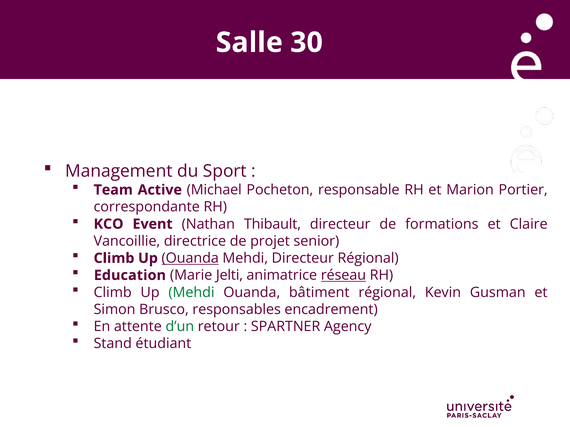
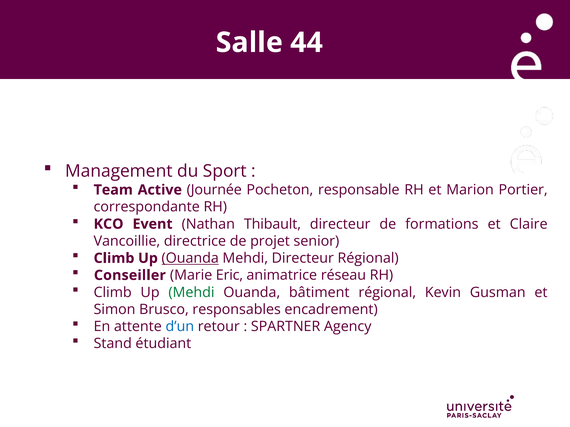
30: 30 -> 44
Michael: Michael -> Journée
Education: Education -> Conseiller
Jelti: Jelti -> Eric
réseau underline: present -> none
d’un colour: green -> blue
